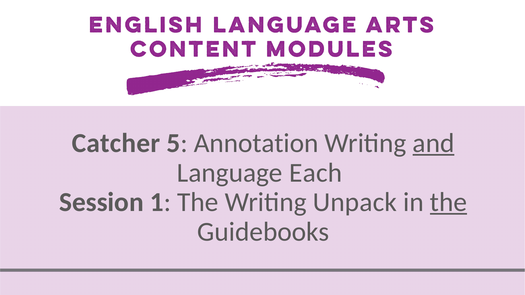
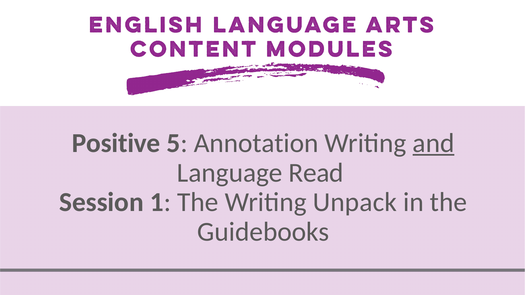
Catcher: Catcher -> Positive
Each: Each -> Read
the at (449, 202) underline: present -> none
